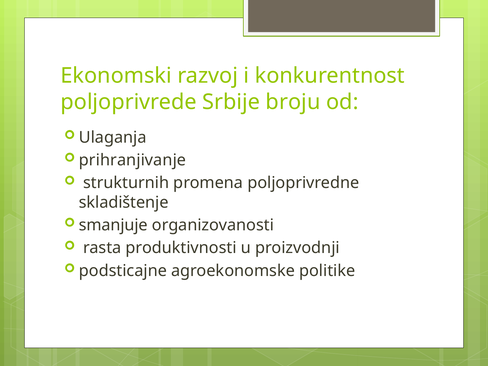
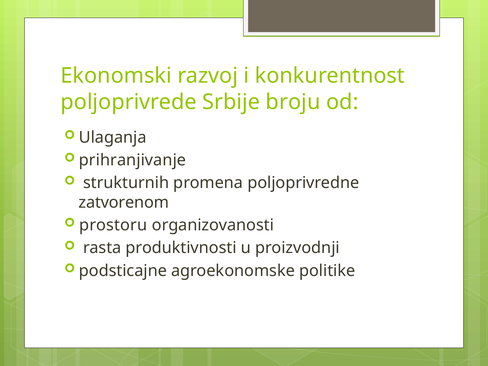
skladištenje: skladištenje -> zatvorenom
smanjuje: smanjuje -> prostoru
